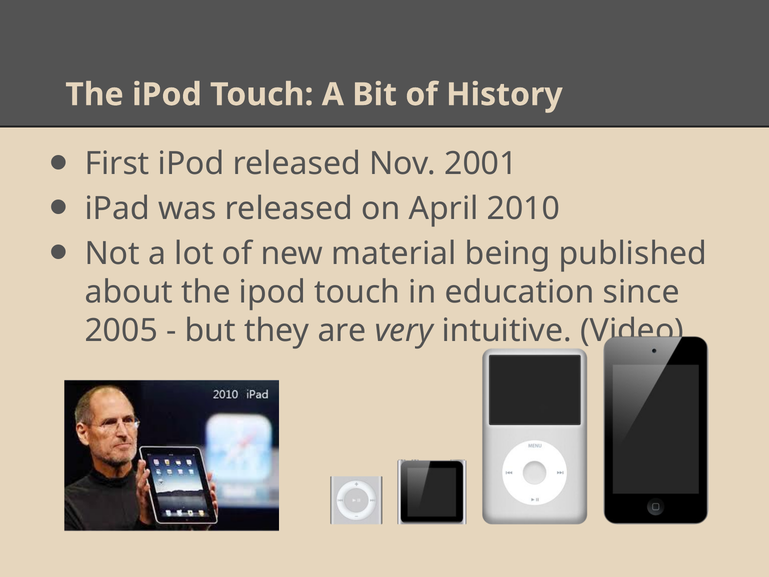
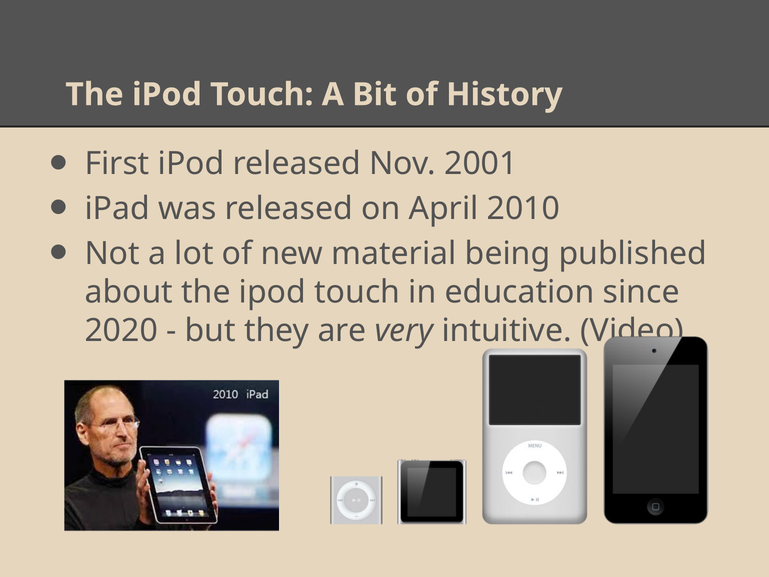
2005: 2005 -> 2020
